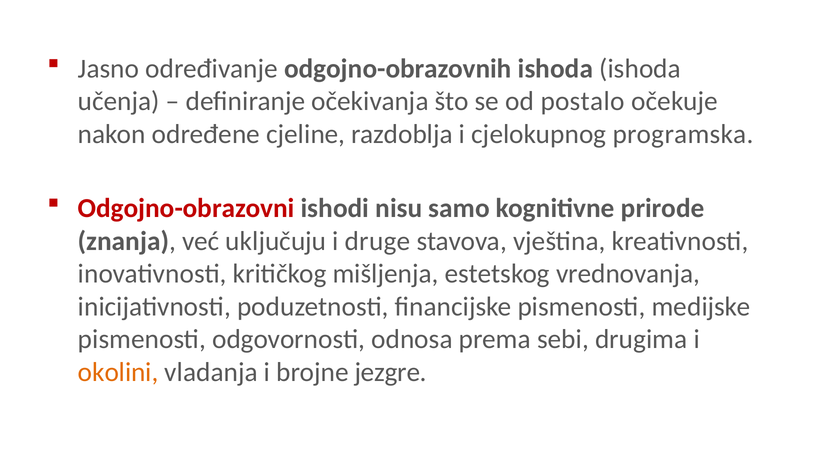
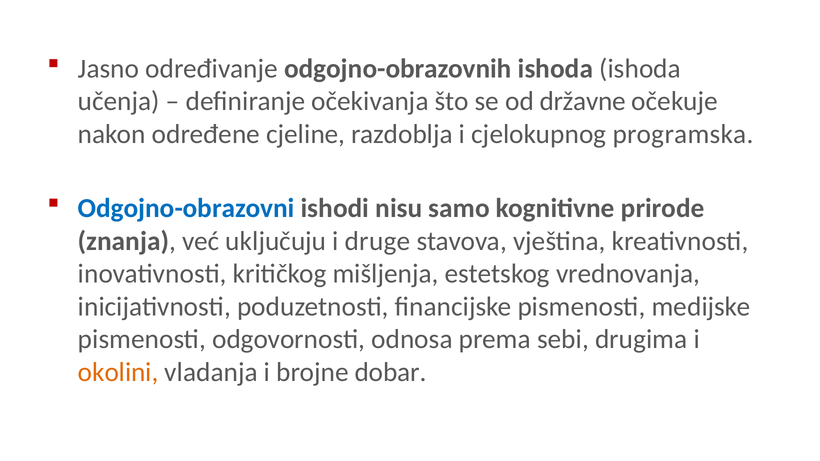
postalo: postalo -> državne
Odgojno-obrazovni colour: red -> blue
jezgre: jezgre -> dobar
